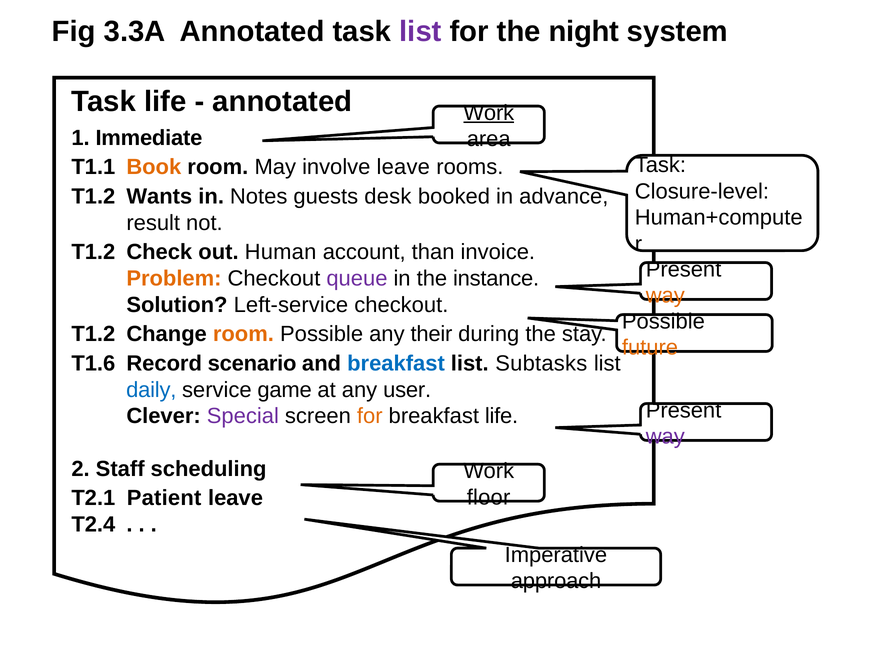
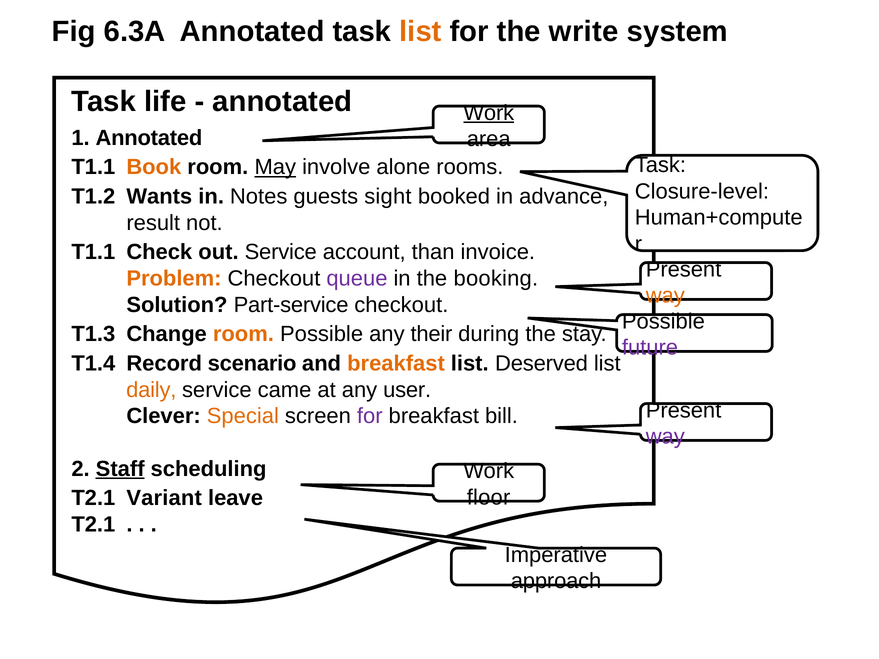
3.3A: 3.3A -> 6.3A
list at (421, 31) colour: purple -> orange
night: night -> write
1 Immediate: Immediate -> Annotated
May underline: none -> present
involve leave: leave -> alone
desk: desk -> sight
T1.2 at (93, 252): T1.2 -> T1.1
out Human: Human -> Service
instance: instance -> booking
Left-service: Left-service -> Part-service
T1.2 at (93, 334): T1.2 -> T1.3
future colour: orange -> purple
T1.6: T1.6 -> T1.4
breakfast at (396, 364) colour: blue -> orange
Subtasks: Subtasks -> Deserved
daily colour: blue -> orange
game: game -> came
Special colour: purple -> orange
for at (370, 416) colour: orange -> purple
breakfast life: life -> bill
Staff underline: none -> present
Patient: Patient -> Variant
T2.4 at (93, 525): T2.4 -> T2.1
